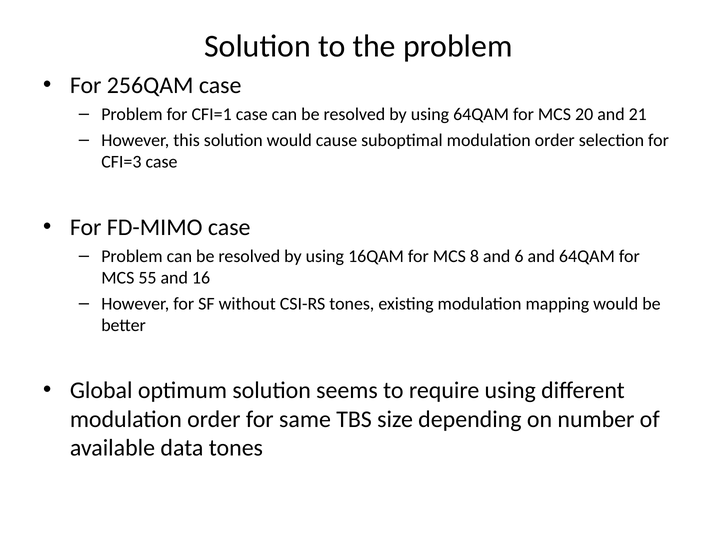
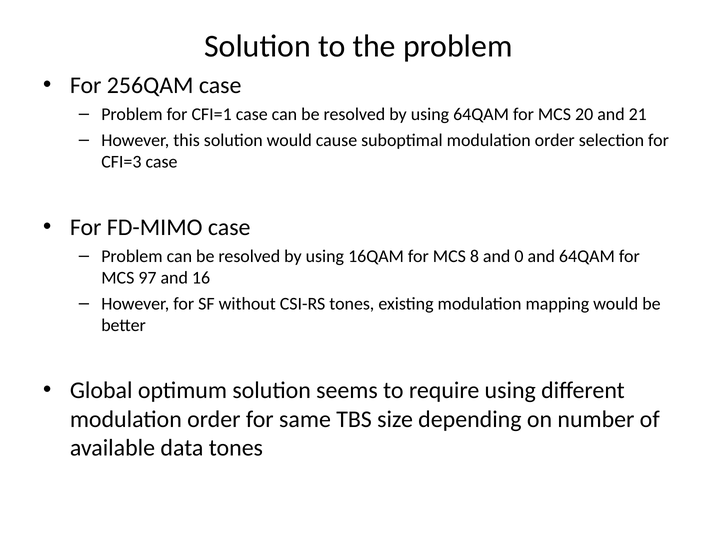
6: 6 -> 0
55: 55 -> 97
